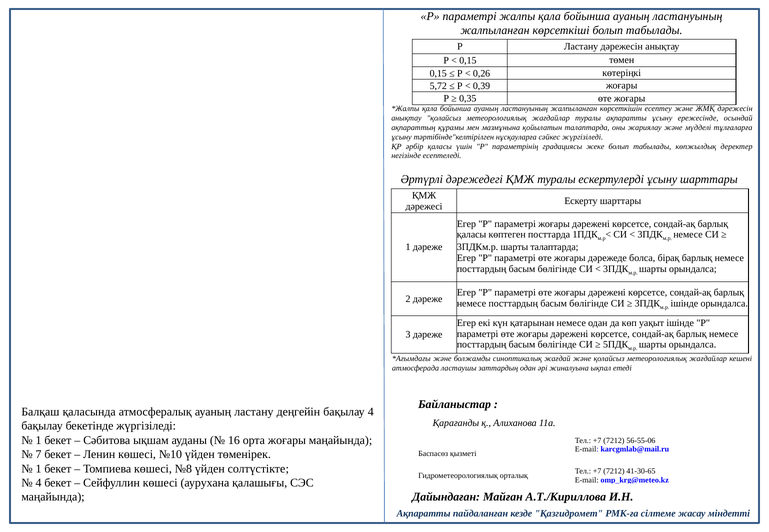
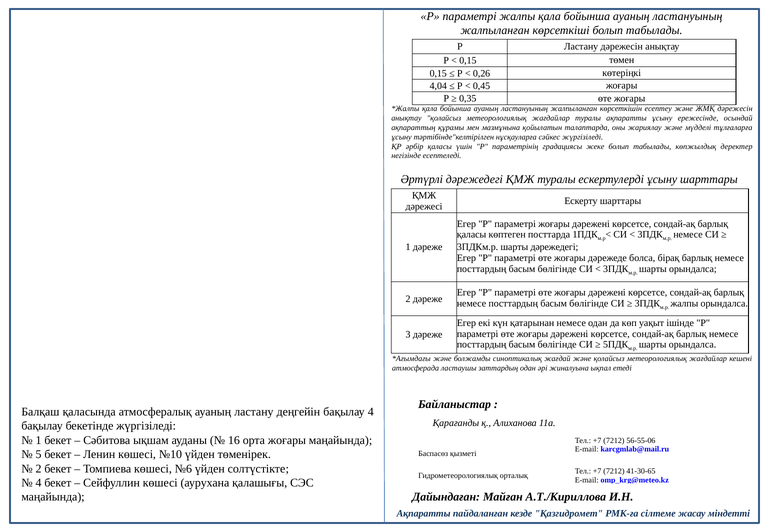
5,72: 5,72 -> 4,04
0,39: 0,39 -> 0,45
шарты талаптарда: талаптарда -> дәрежедегі
ішінде at (684, 304): ішінде -> жалпы
7: 7 -> 5
1 at (39, 469): 1 -> 2
№8: №8 -> №6
